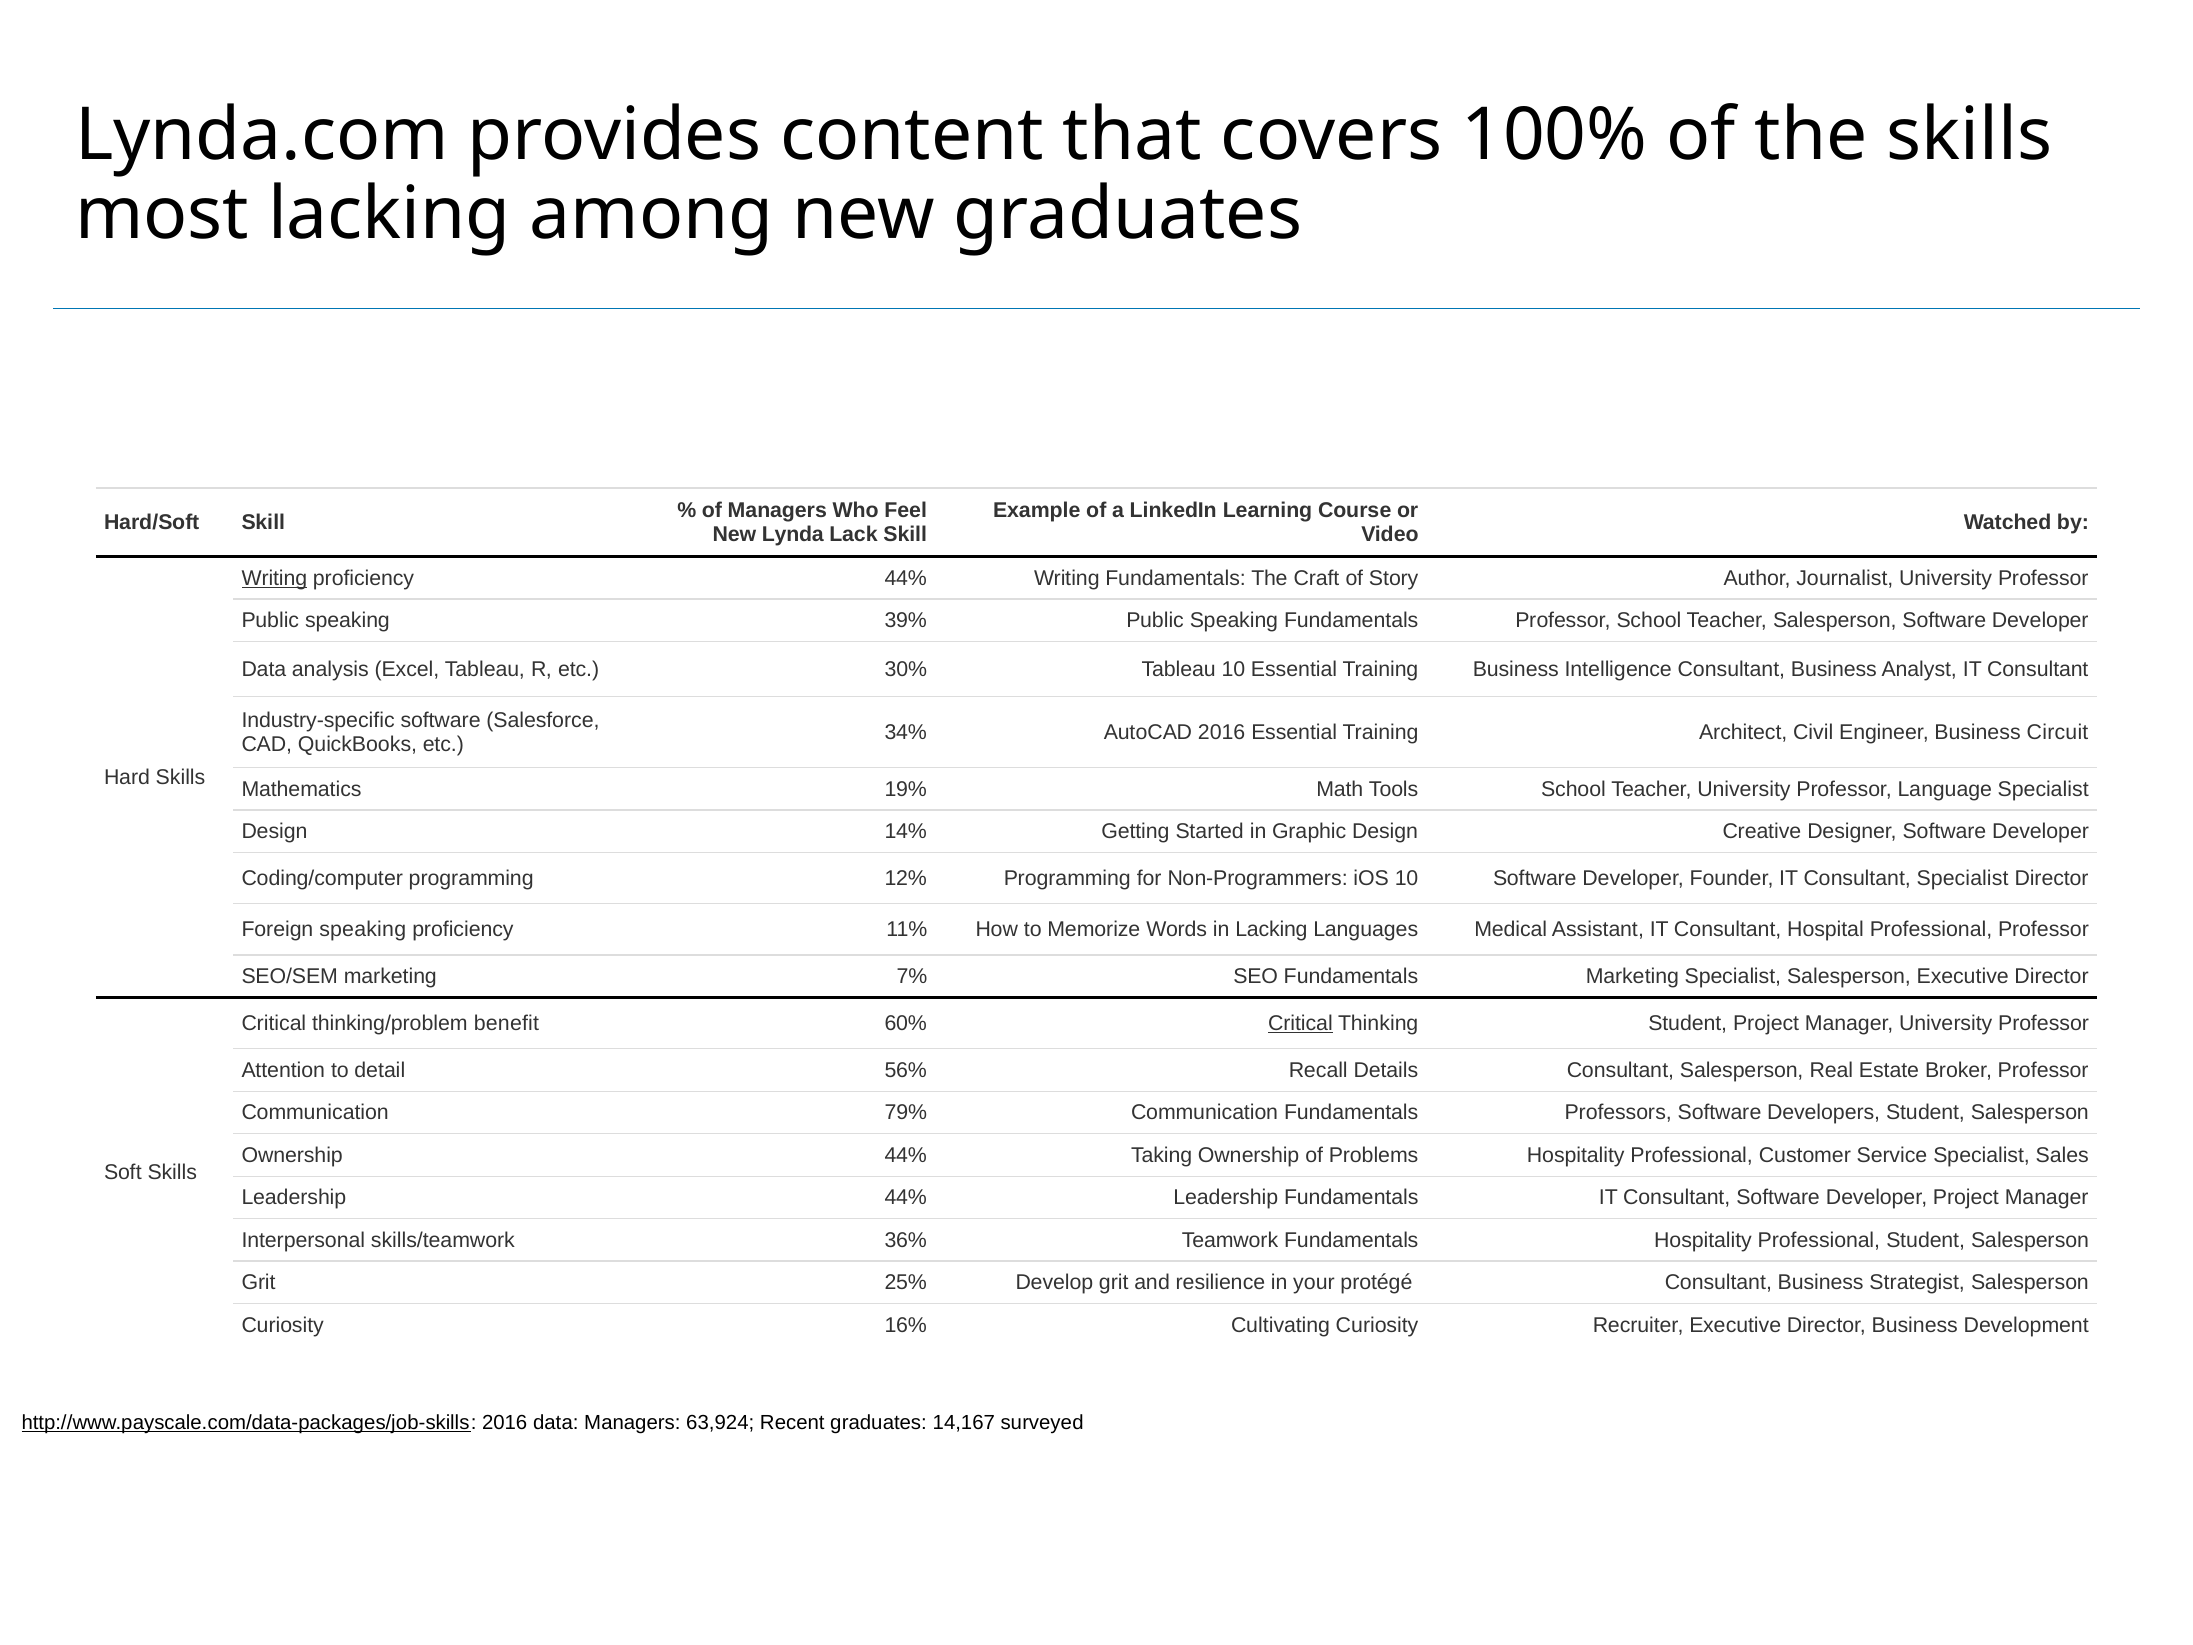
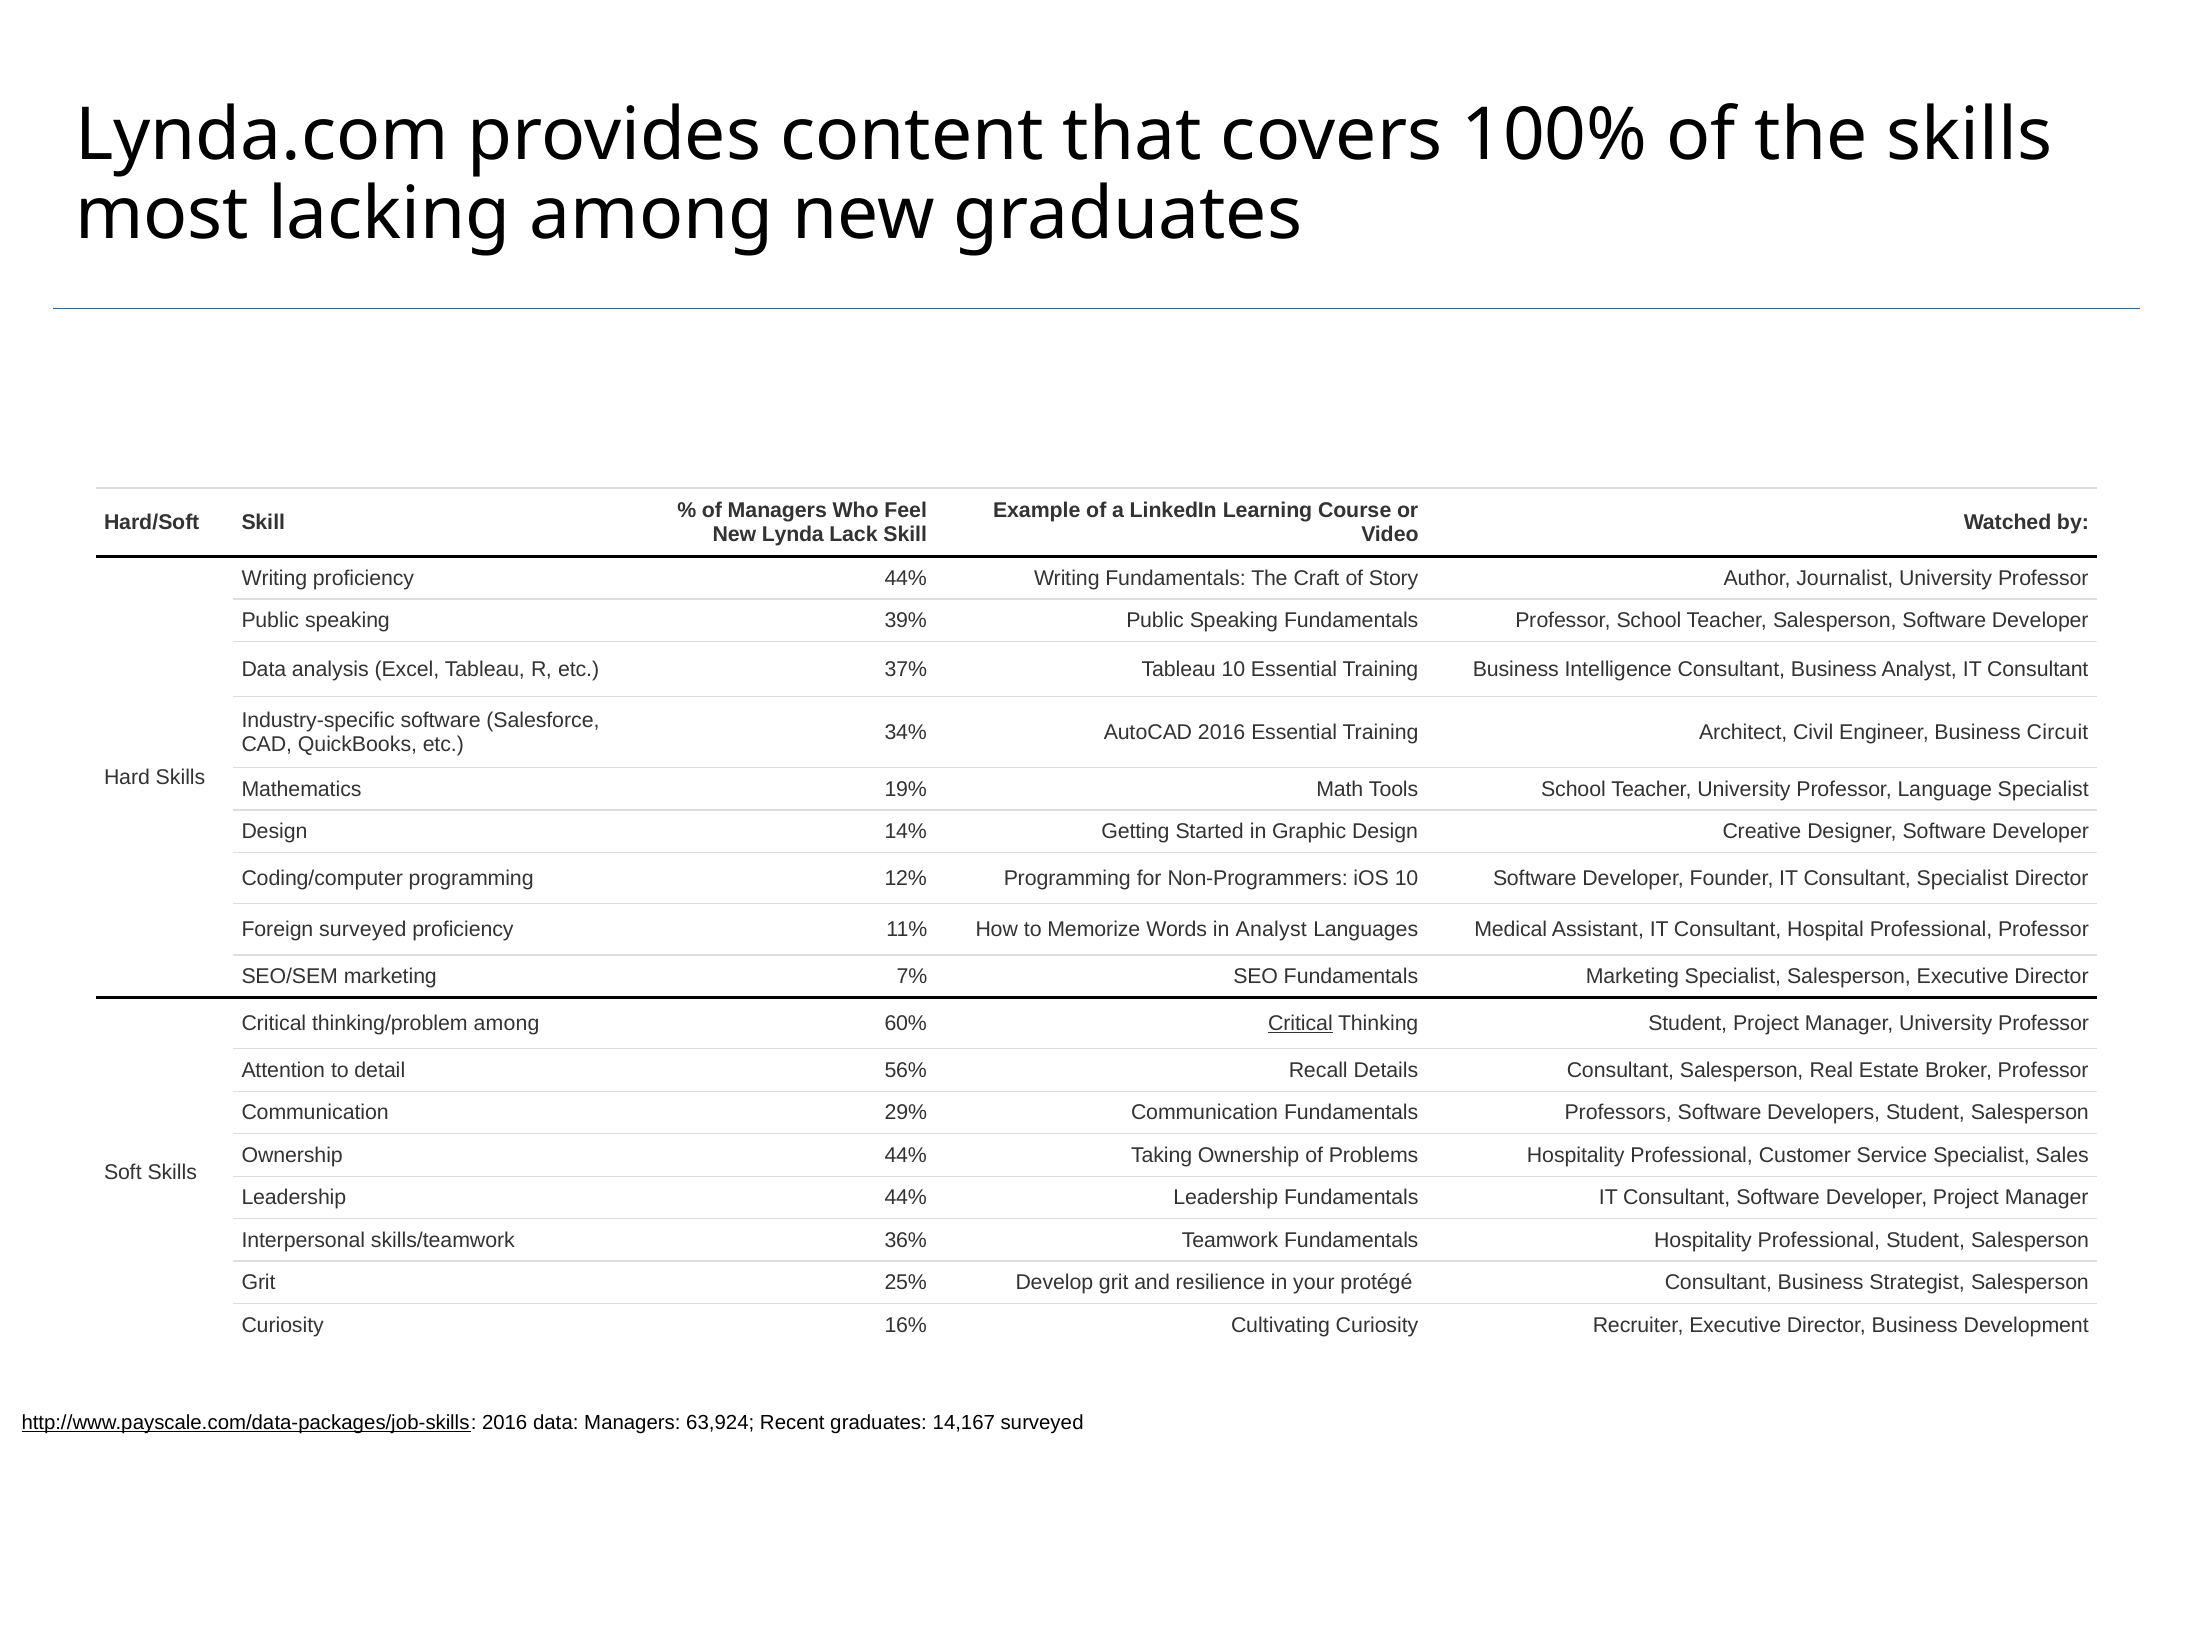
Writing at (274, 578) underline: present -> none
30%: 30% -> 37%
Foreign speaking: speaking -> surveyed
in Lacking: Lacking -> Analyst
thinking/problem benefit: benefit -> among
79%: 79% -> 29%
